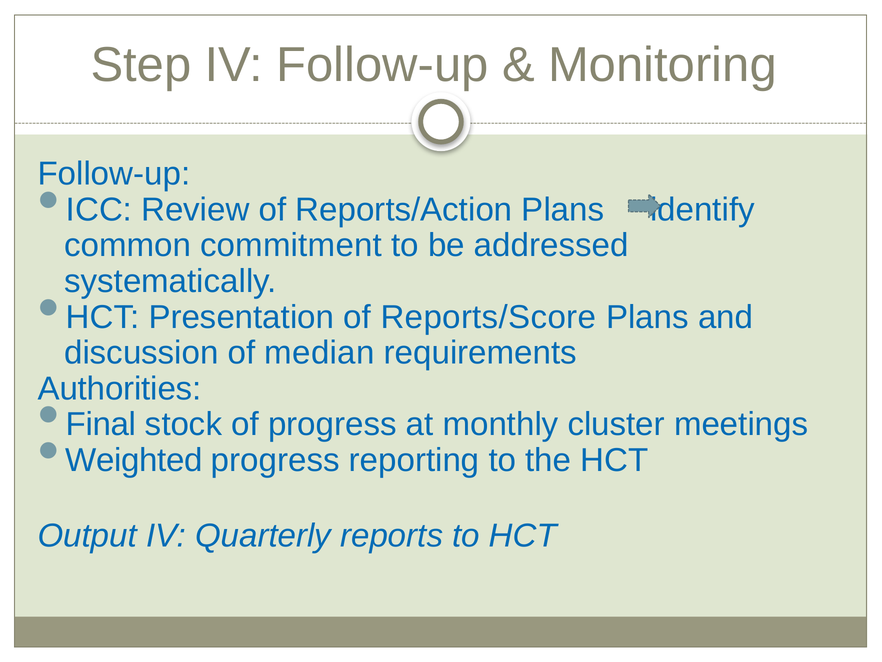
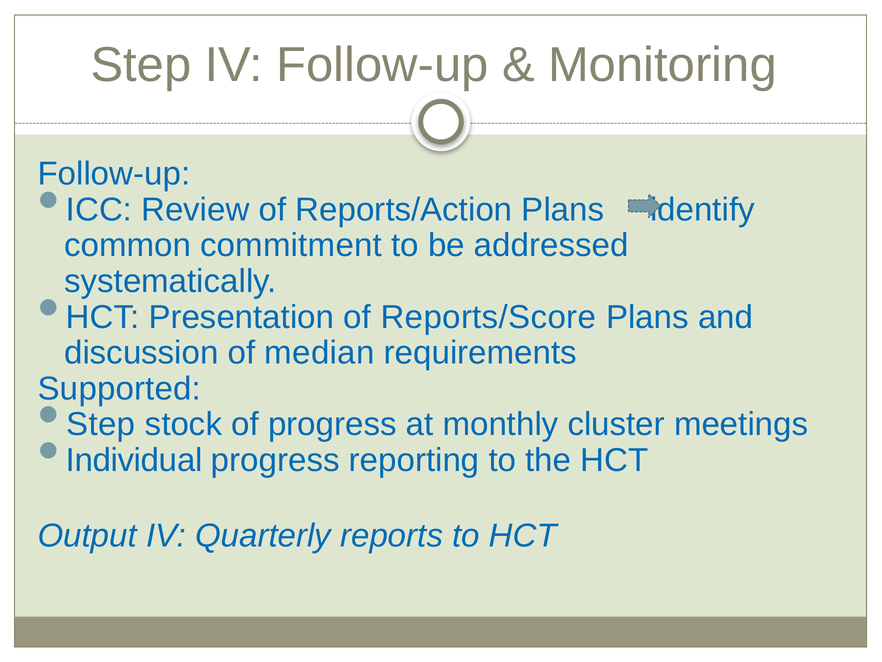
Authorities: Authorities -> Supported
Final at (101, 424): Final -> Step
Weighted: Weighted -> Individual
